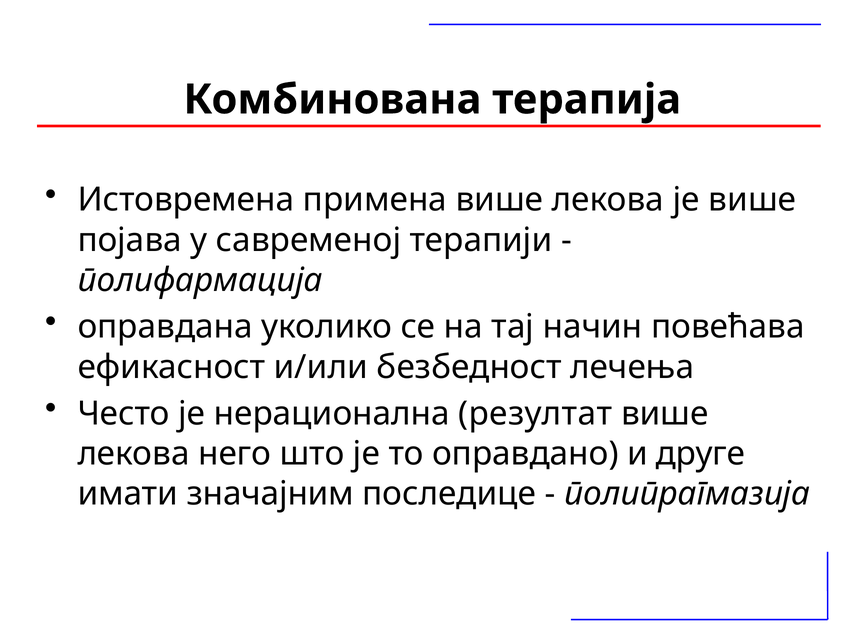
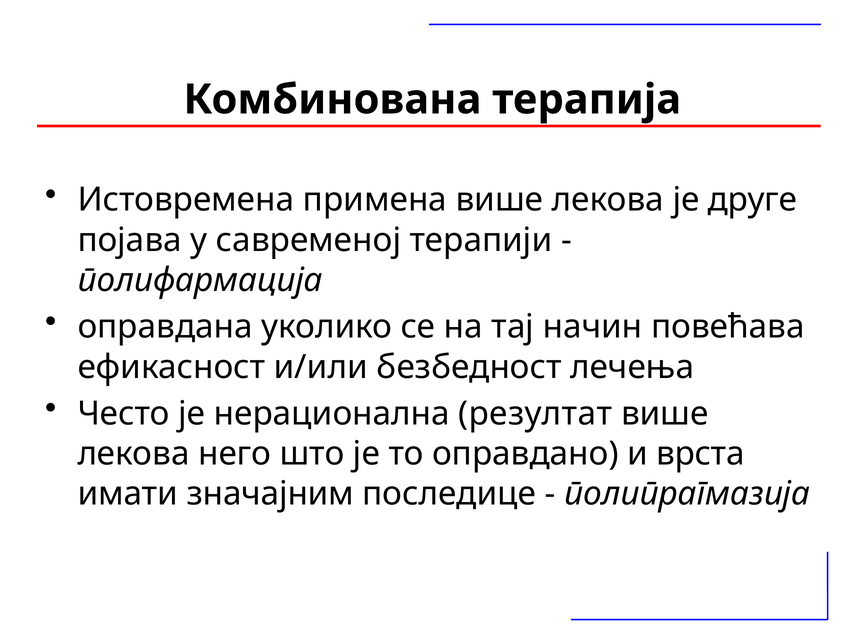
је више: више -> друге
друге: друге -> врста
